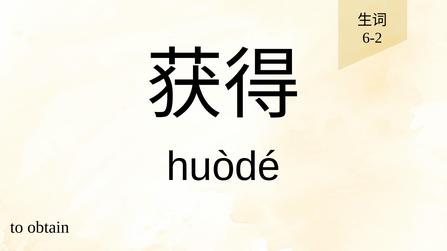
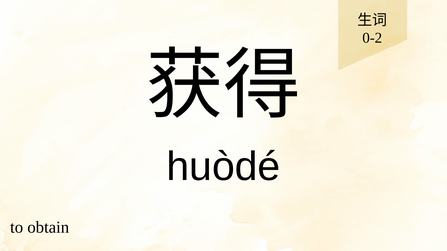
6-2: 6-2 -> 0-2
